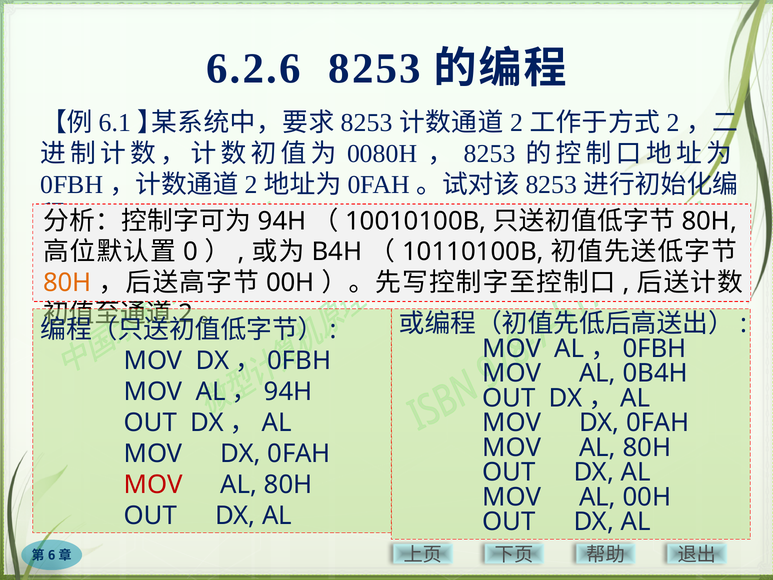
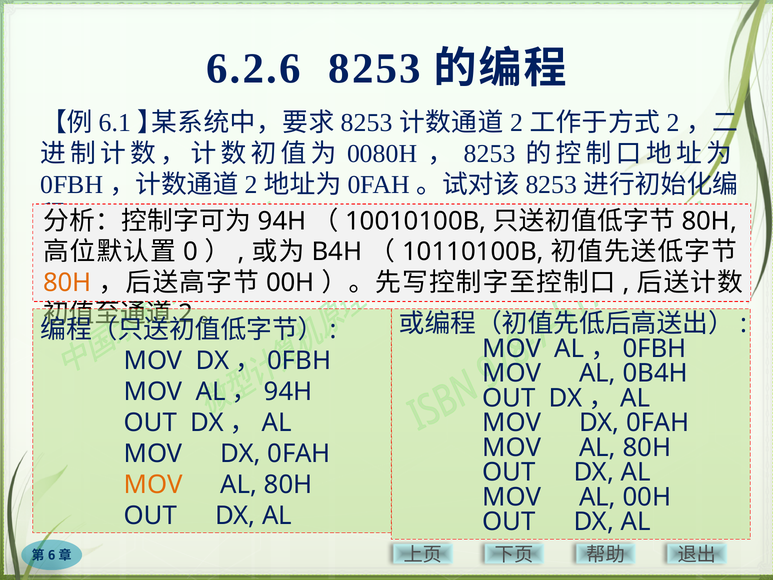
MOV at (153, 484) colour: red -> orange
